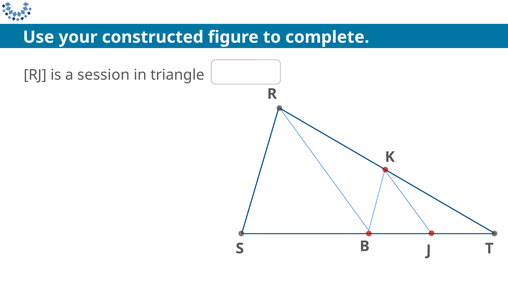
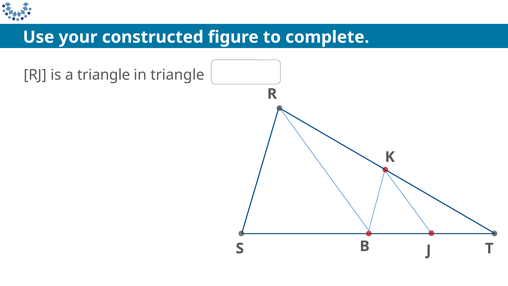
a session: session -> triangle
